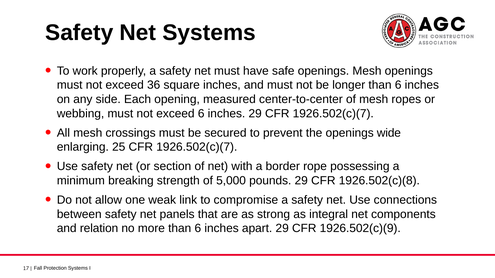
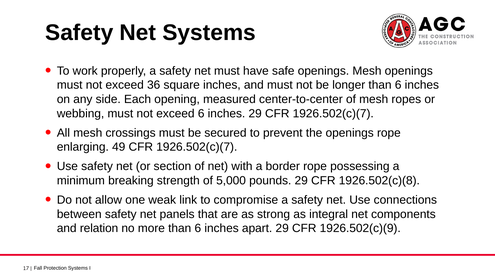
openings wide: wide -> rope
25: 25 -> 49
